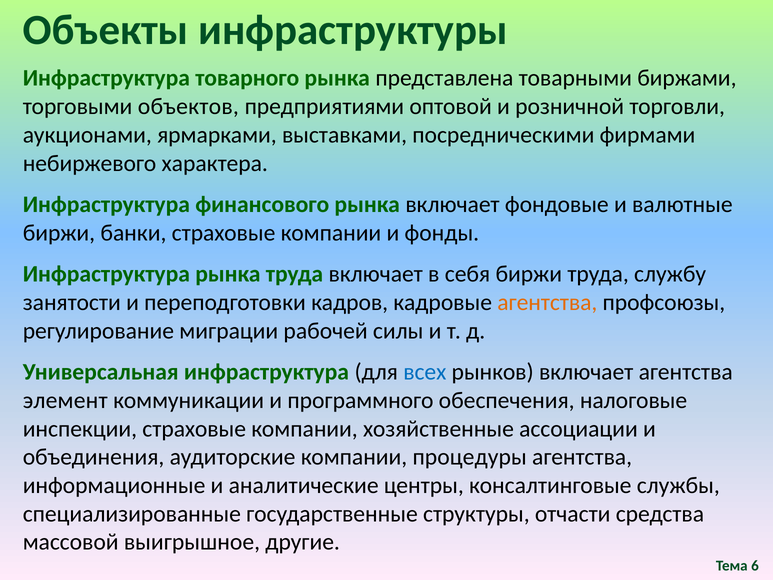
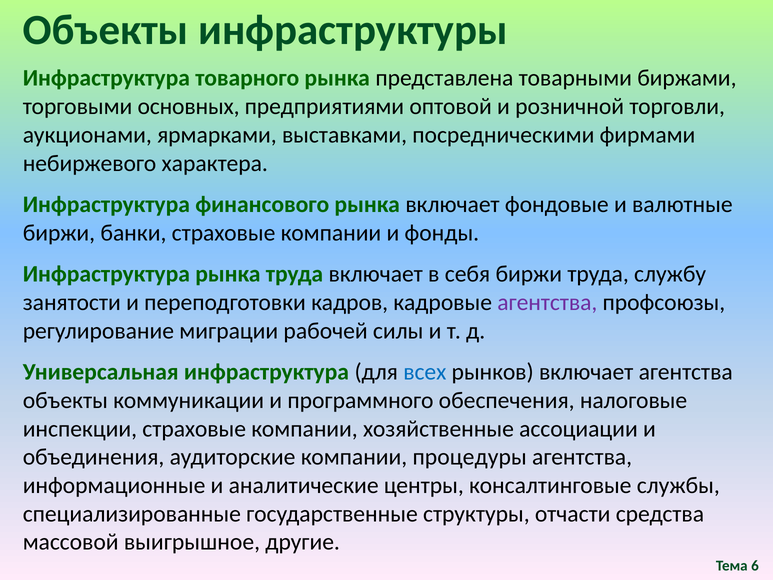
объектов: объектов -> основных
агентства at (547, 302) colour: orange -> purple
элемент at (65, 400): элемент -> объекты
